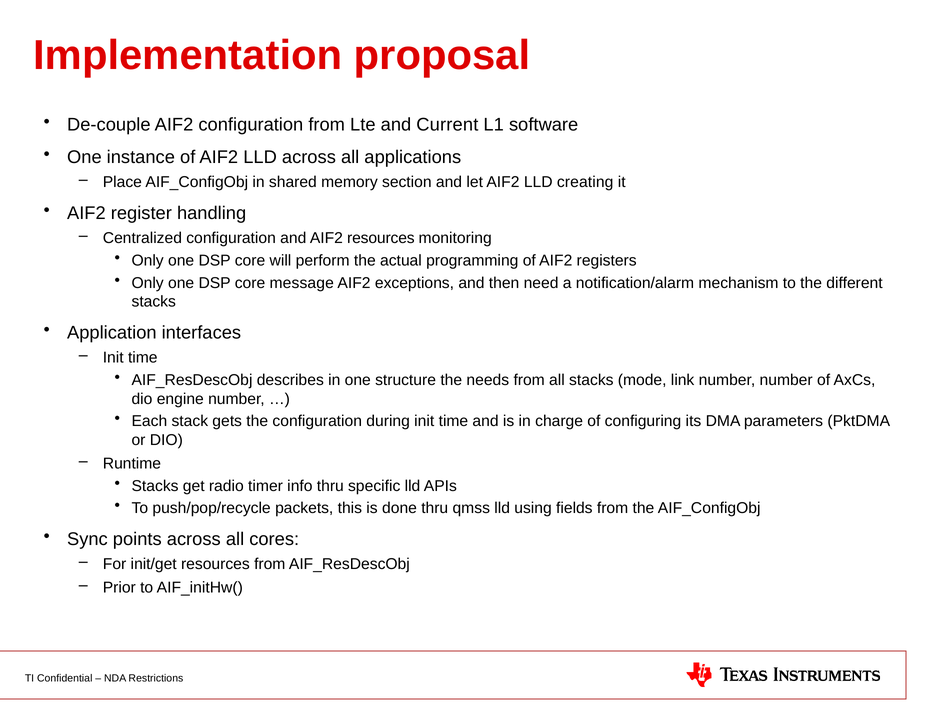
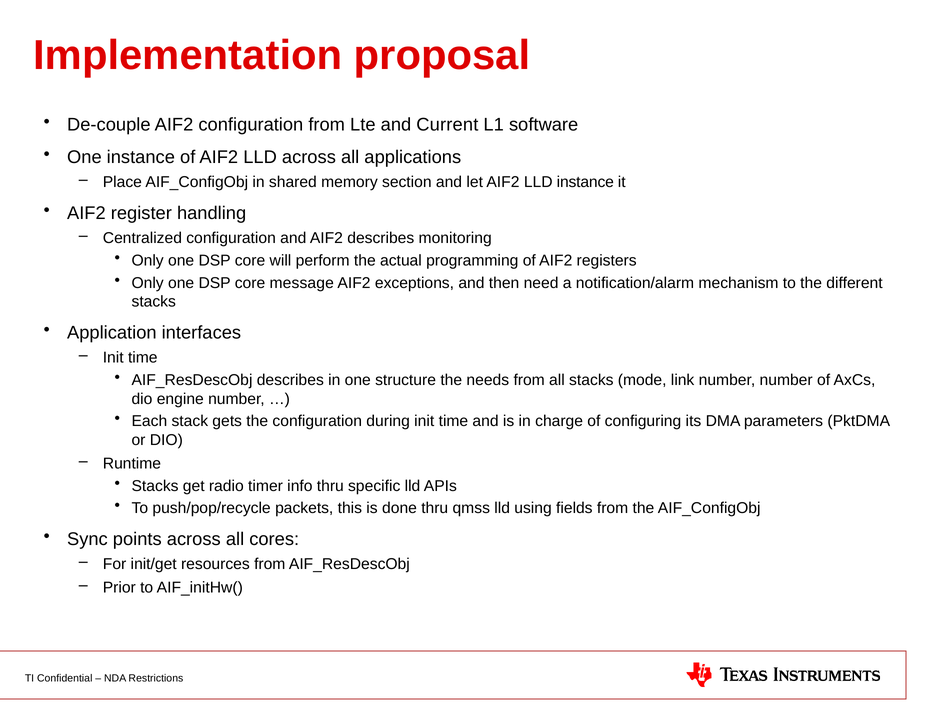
LLD creating: creating -> instance
AIF2 resources: resources -> describes
